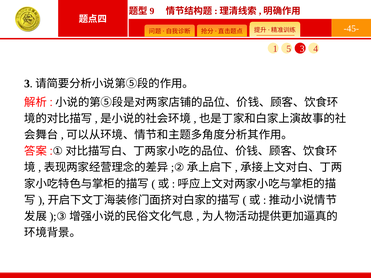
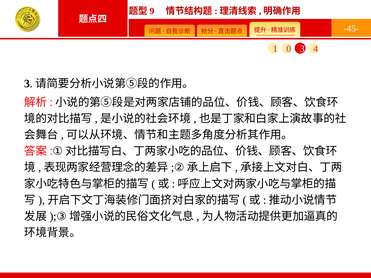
5: 5 -> 0
